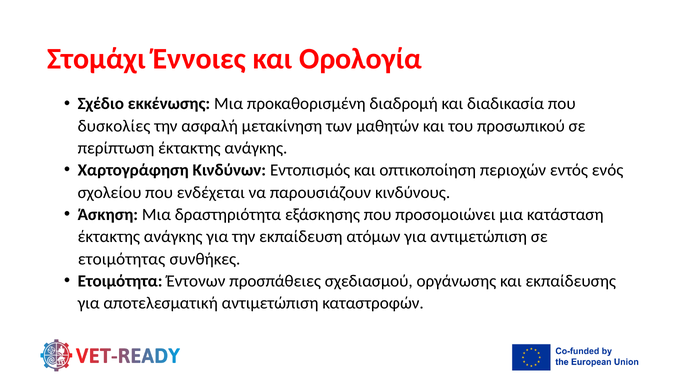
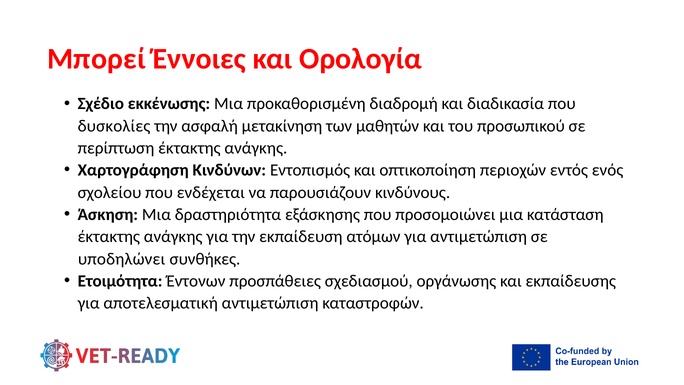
Στομάχι: Στομάχι -> Μπορεί
ετοιμότητας: ετοιμότητας -> υποδηλώνει
